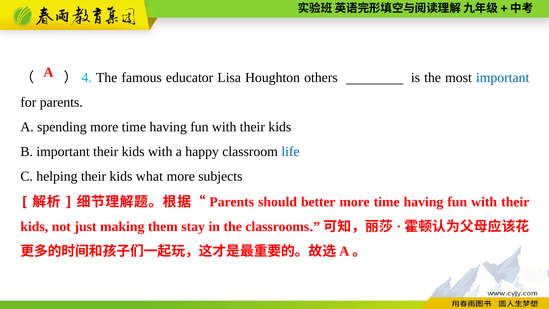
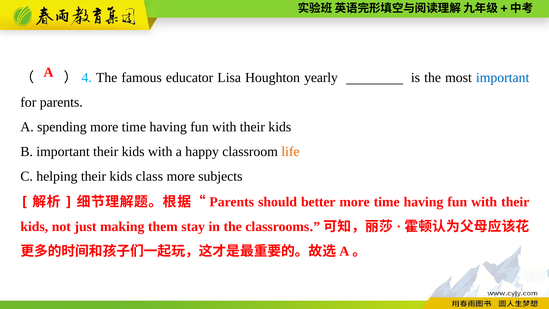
others: others -> yearly
life colour: blue -> orange
what: what -> class
